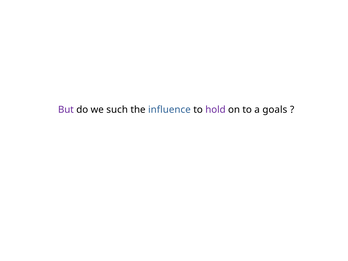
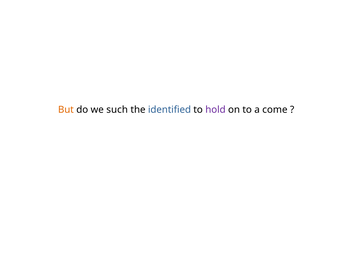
But colour: purple -> orange
influence: influence -> identified
goals: goals -> come
